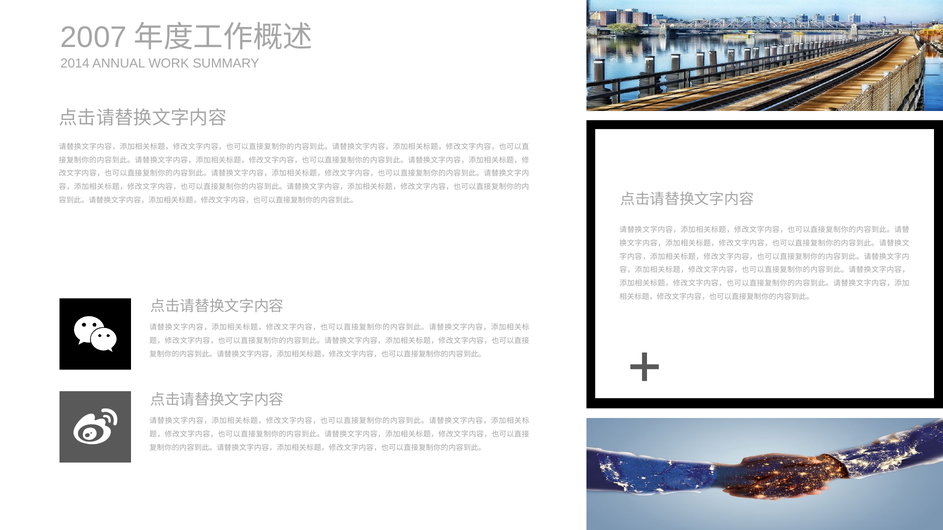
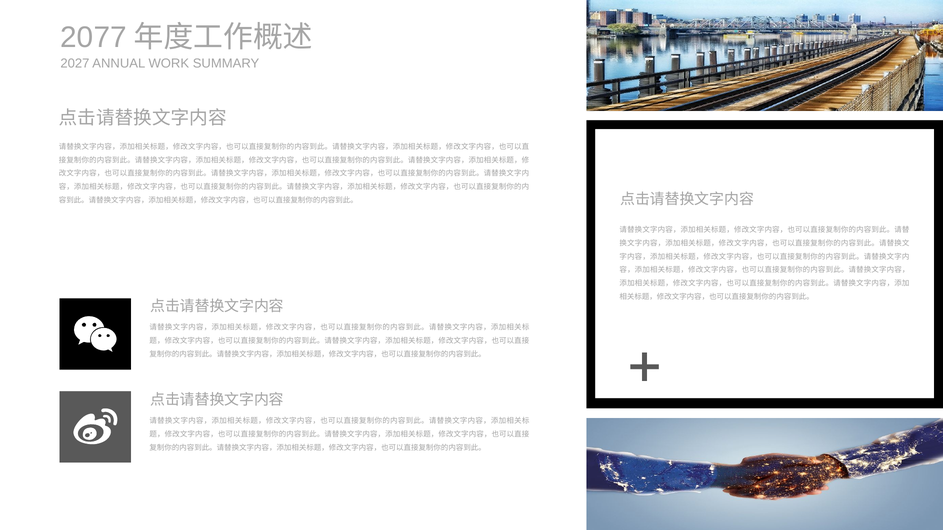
2007: 2007 -> 2077
2014: 2014 -> 2027
